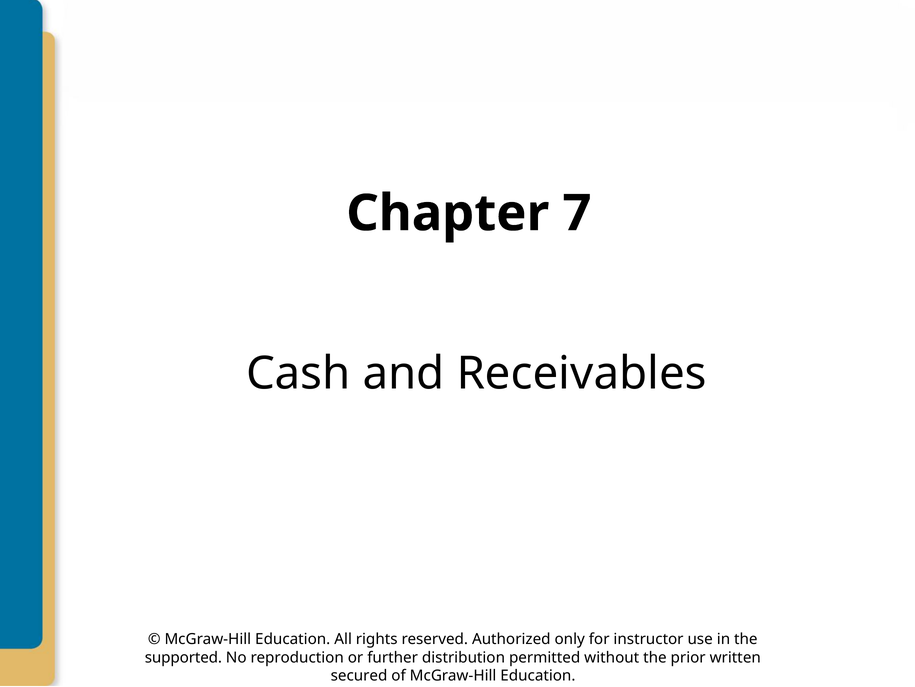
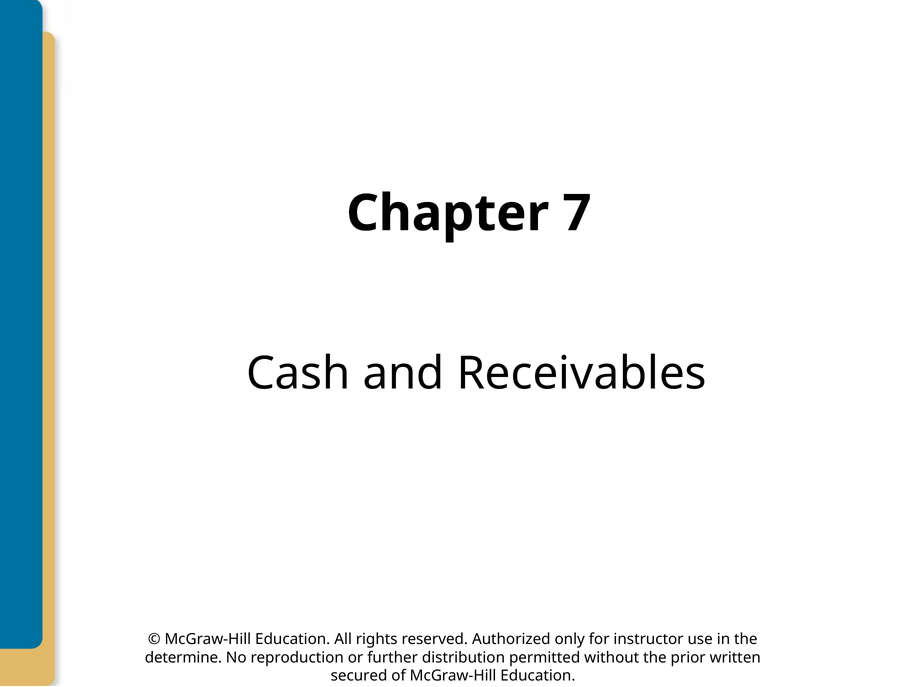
supported: supported -> determine
